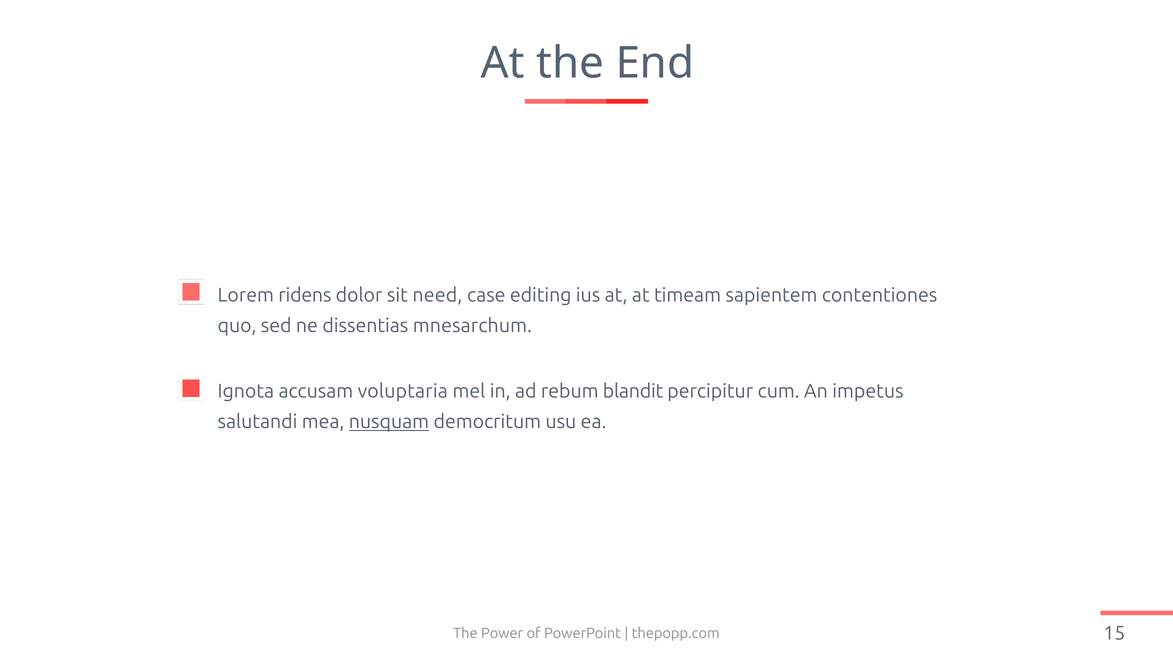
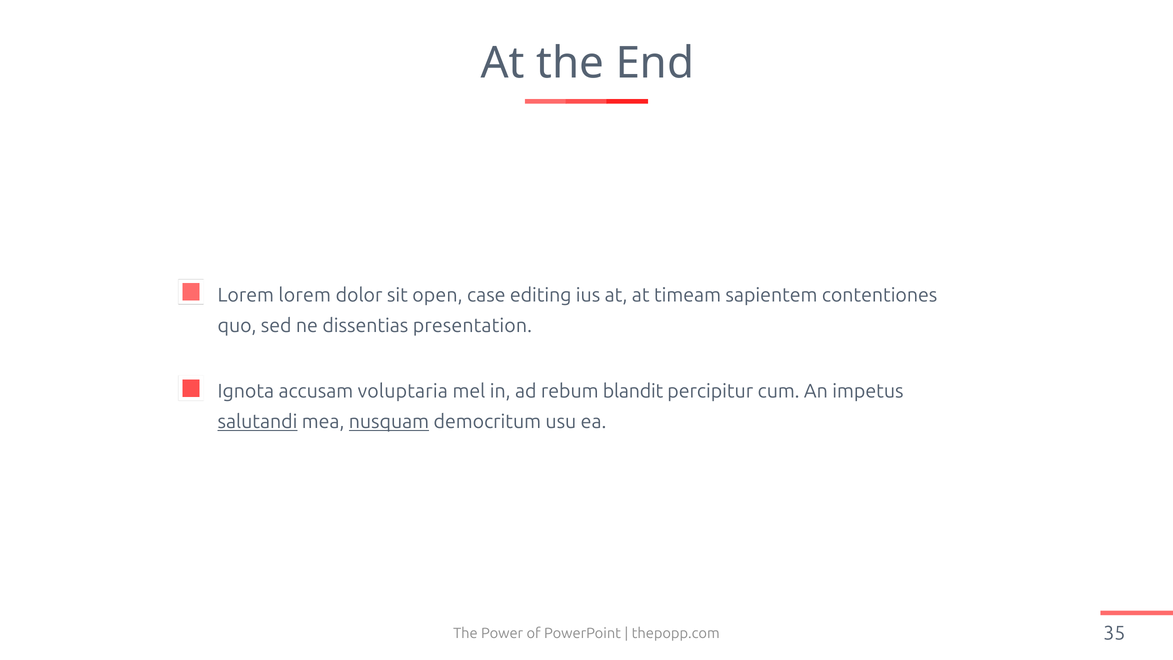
Lorem ridens: ridens -> lorem
need: need -> open
mnesarchum: mnesarchum -> presentation
salutandi underline: none -> present
15: 15 -> 35
